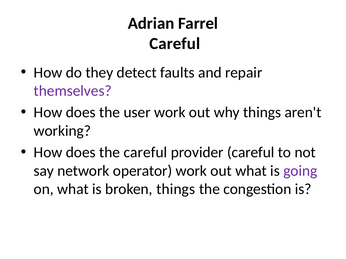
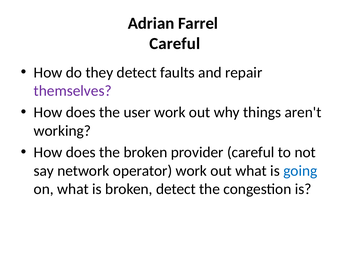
the careful: careful -> broken
going colour: purple -> blue
broken things: things -> detect
